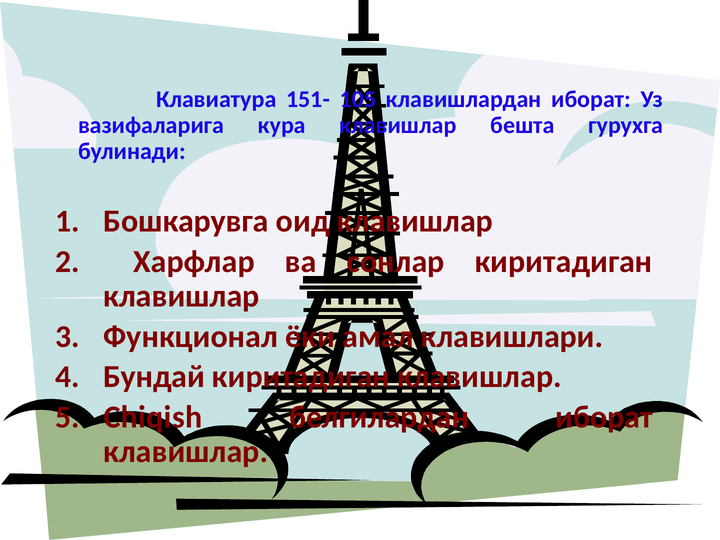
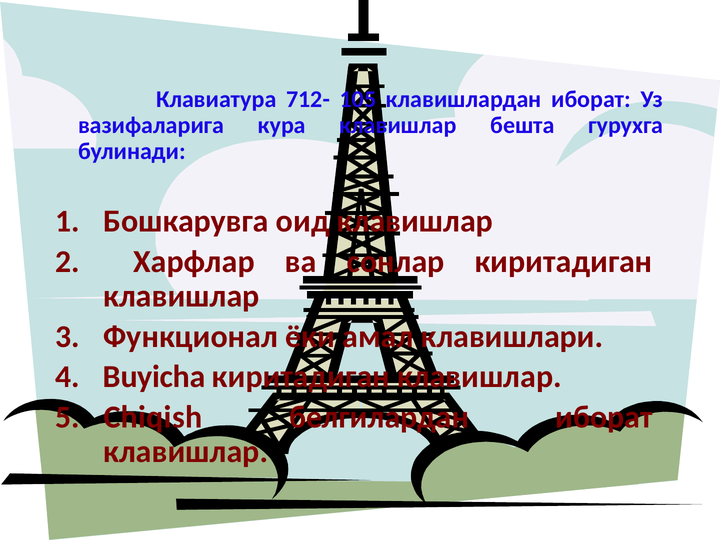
151-: 151- -> 712-
Бундай: Бундай -> Buyicha
